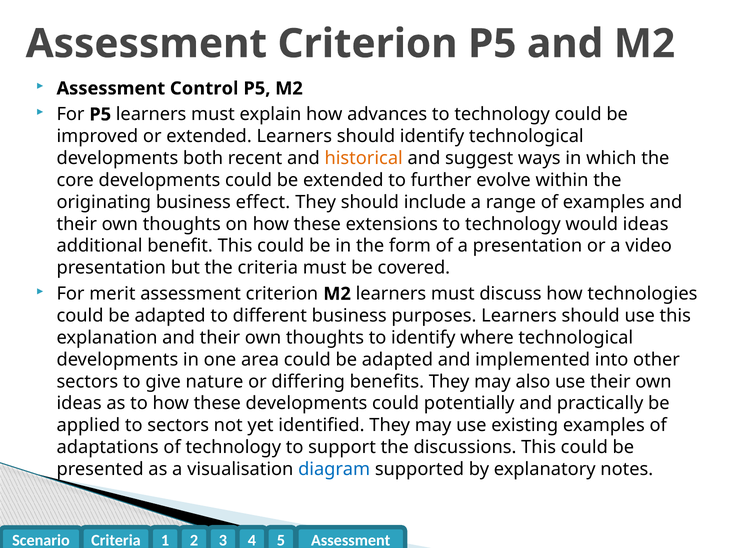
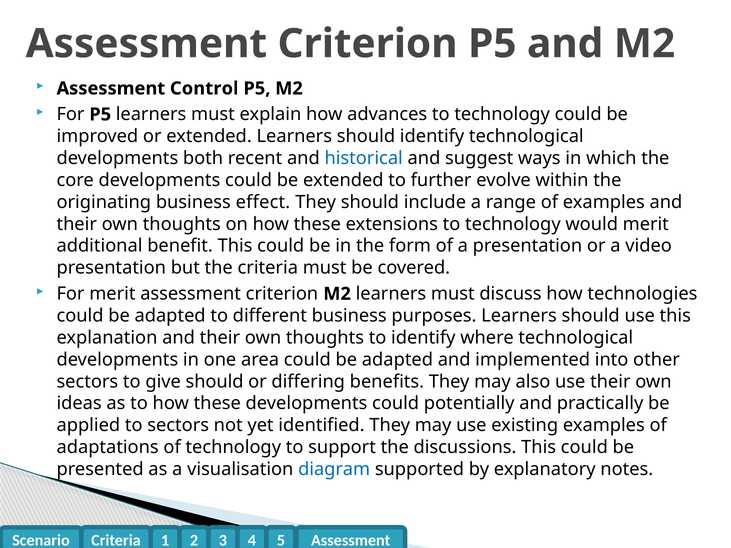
historical colour: orange -> blue
would ideas: ideas -> merit
give nature: nature -> should
